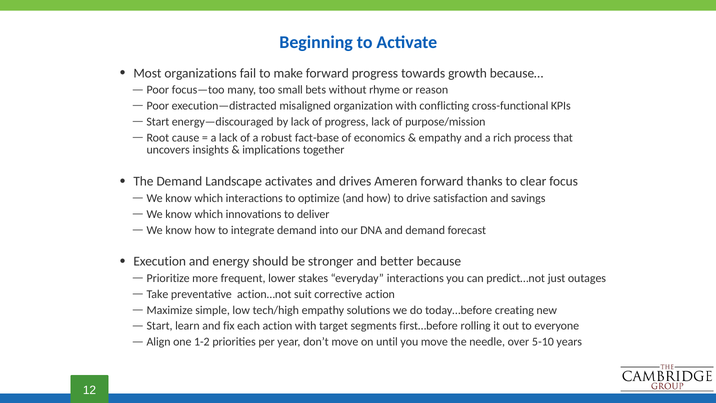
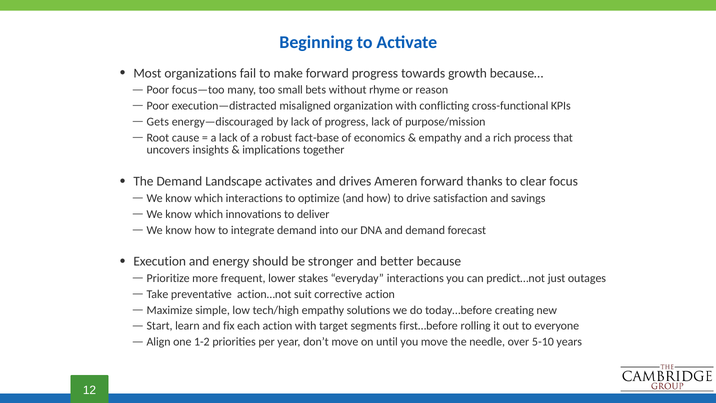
Start at (158, 122): Start -> Gets
